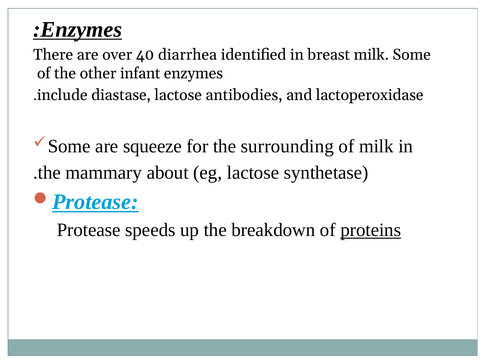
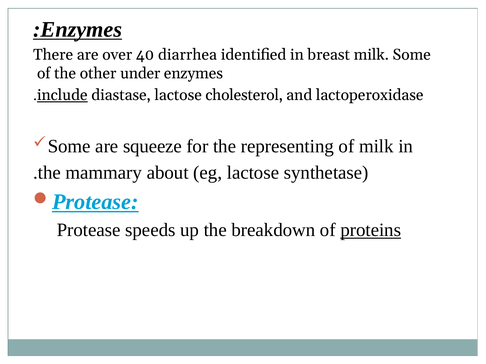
infant: infant -> under
include underline: none -> present
antibodies: antibodies -> cholesterol
surrounding: surrounding -> representing
